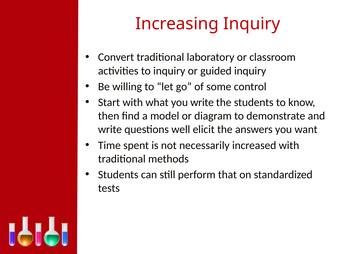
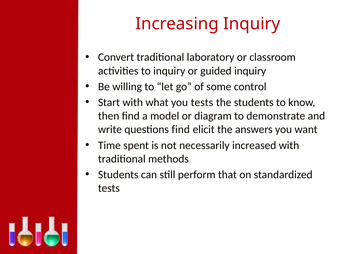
you write: write -> tests
questions well: well -> find
